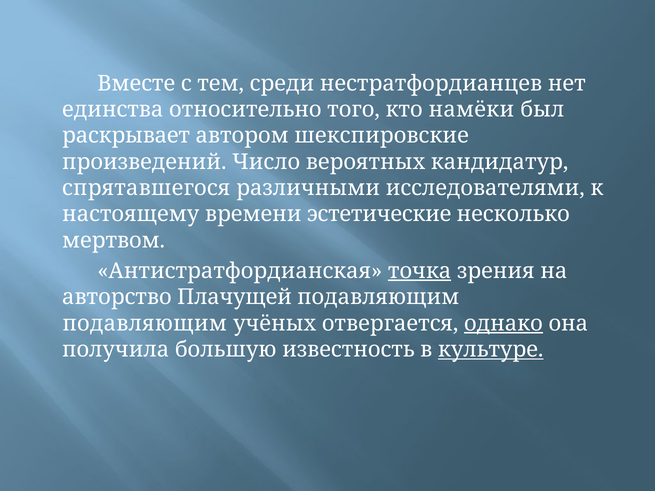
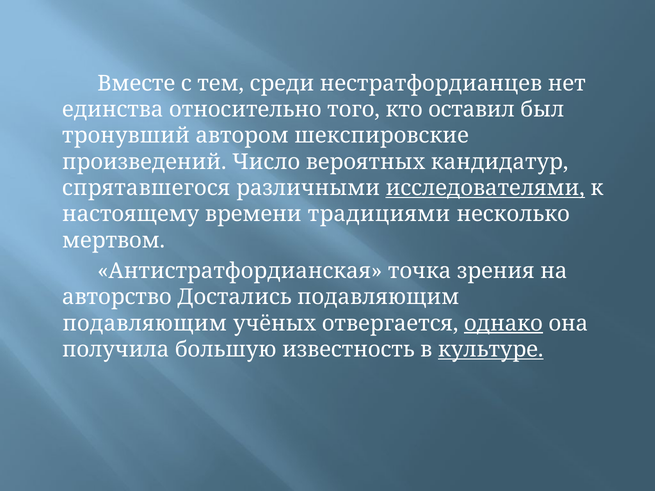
намёки: намёки -> оставил
раскрывает: раскрывает -> тронувший
исследователями underline: none -> present
эстетические: эстетические -> традициями
точка underline: present -> none
Плачущей: Плачущей -> Достались
